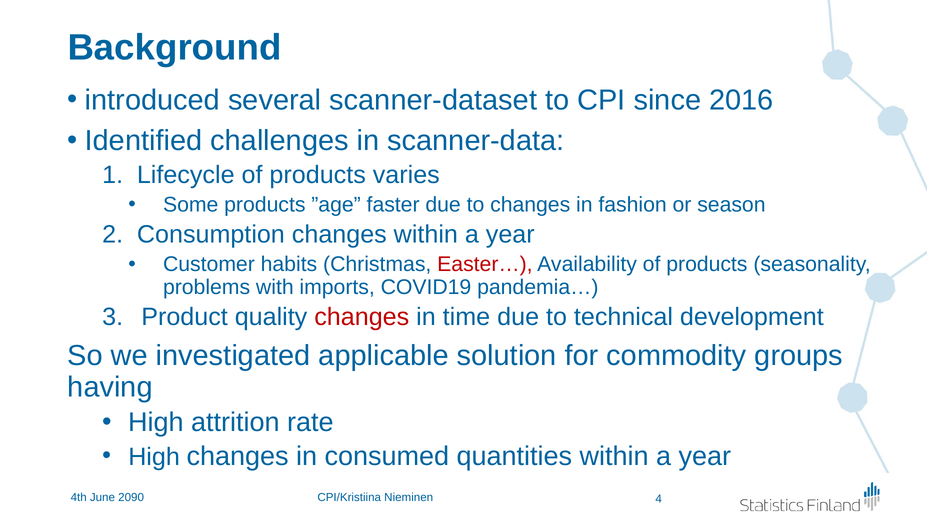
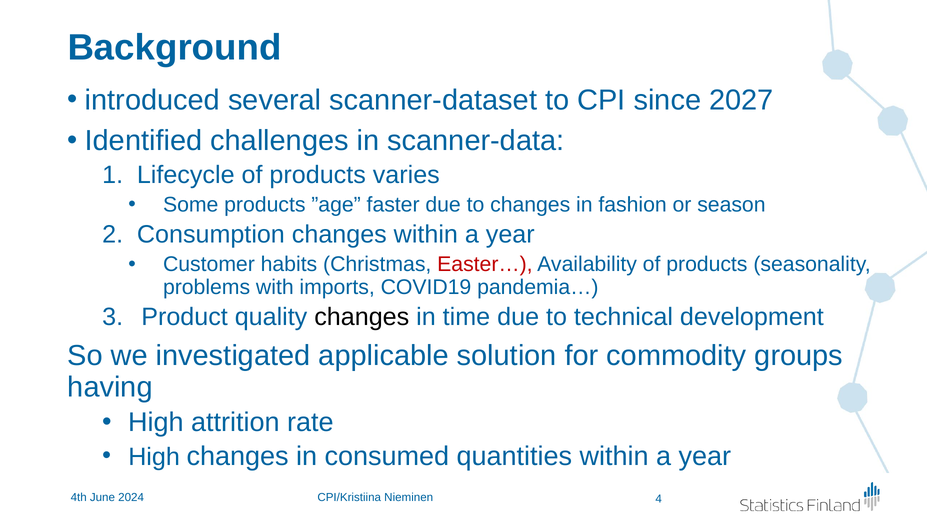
2016: 2016 -> 2027
changes at (362, 317) colour: red -> black
2090: 2090 -> 2024
